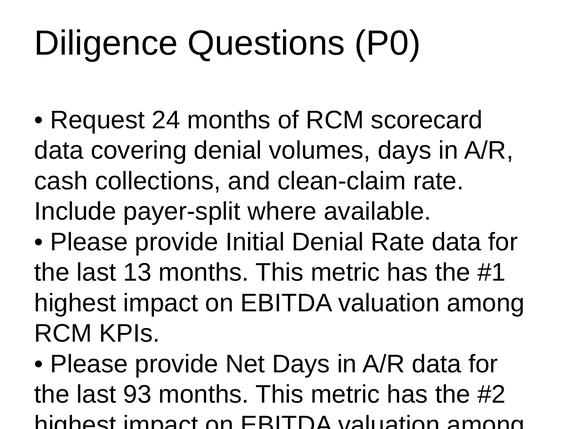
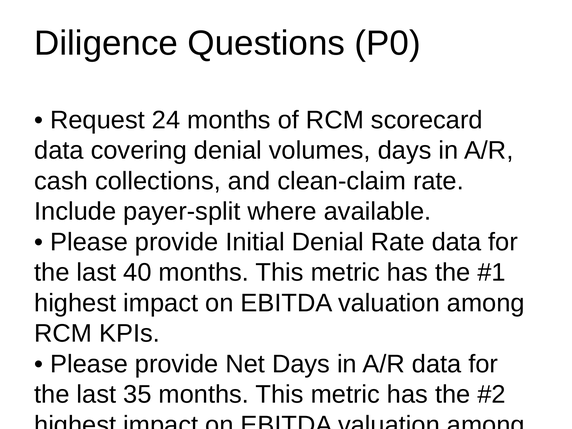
13: 13 -> 40
93: 93 -> 35
